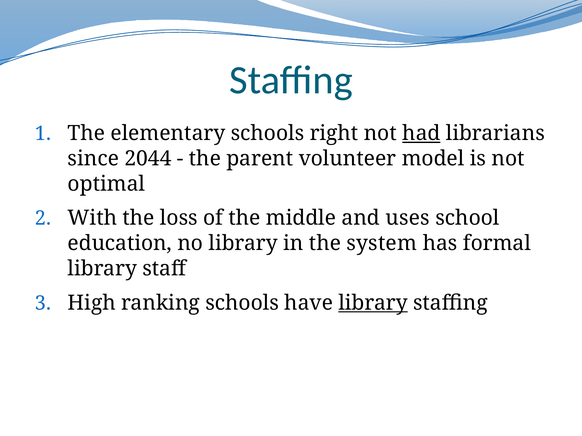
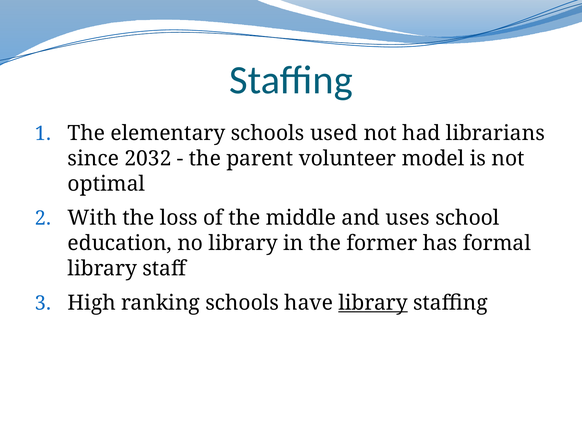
right: right -> used
had underline: present -> none
2044: 2044 -> 2032
system: system -> former
